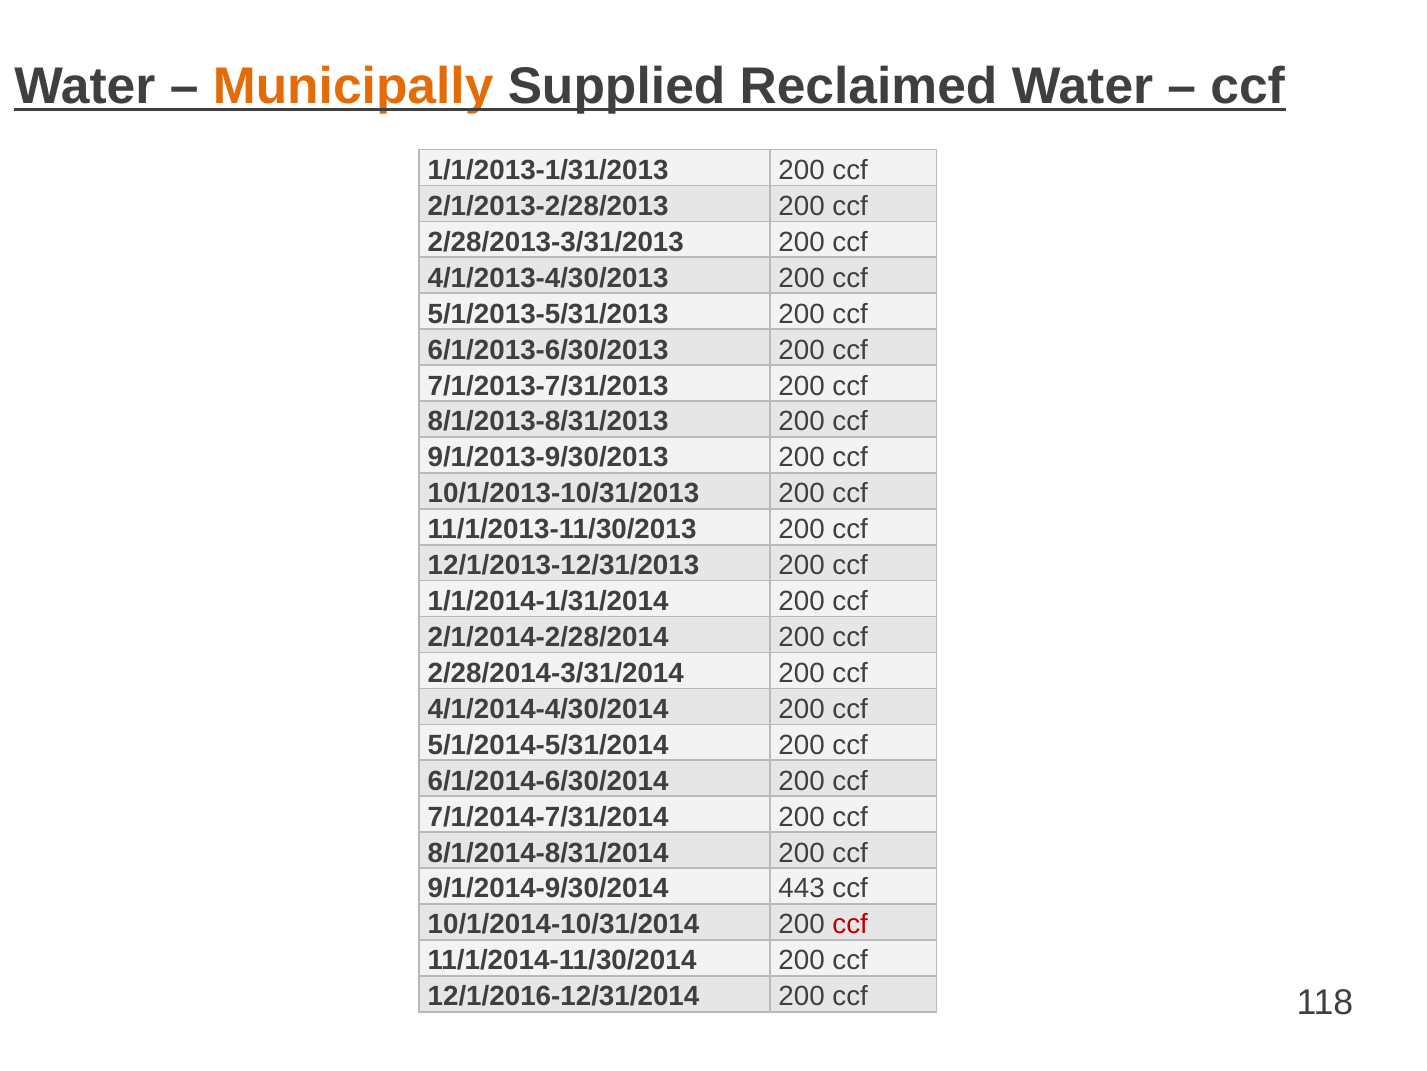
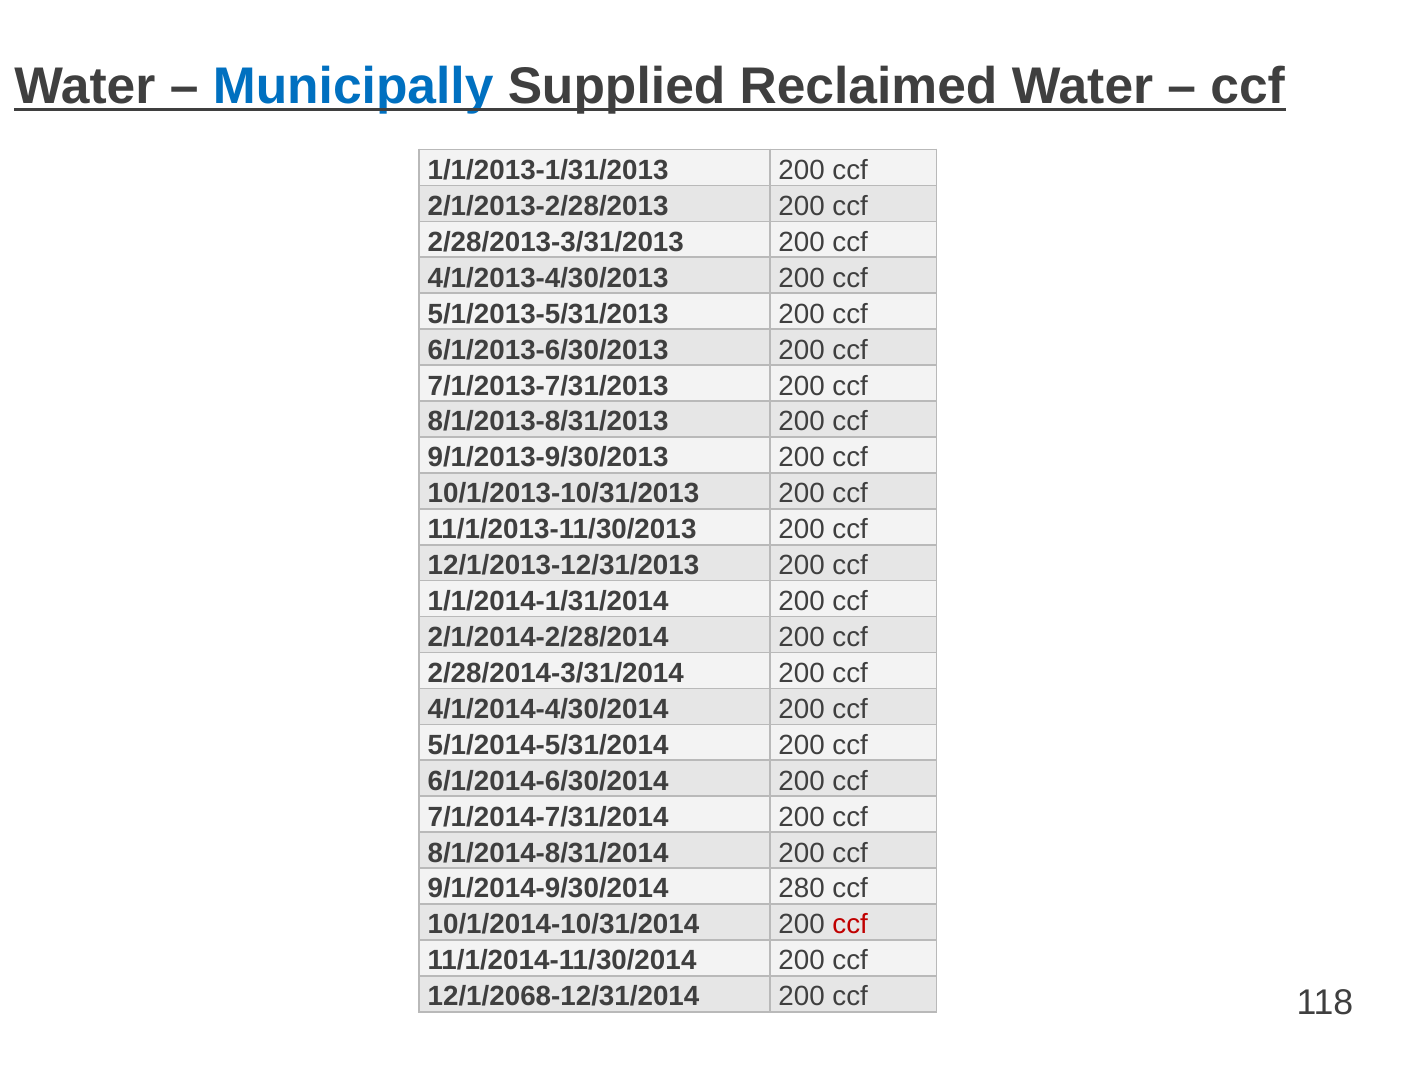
Municipally colour: orange -> blue
443: 443 -> 280
12/1/2016-12/31/2014: 12/1/2016-12/31/2014 -> 12/1/2068-12/31/2014
